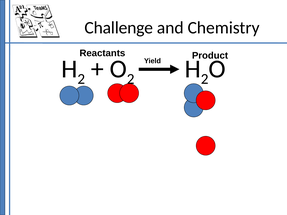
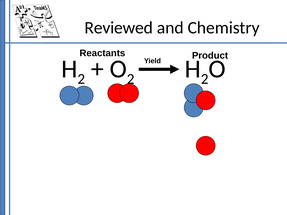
Challenge: Challenge -> Reviewed
